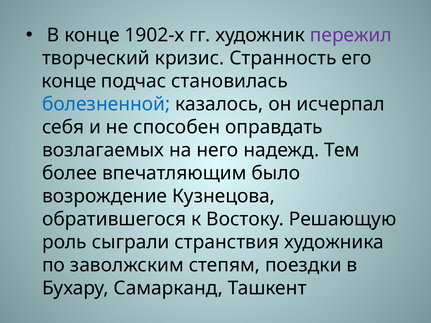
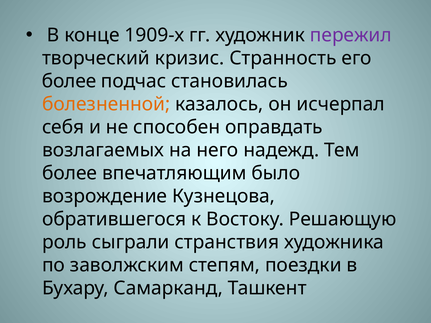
1902-х: 1902-х -> 1909-х
конце at (69, 81): конце -> более
болезненной colour: blue -> orange
